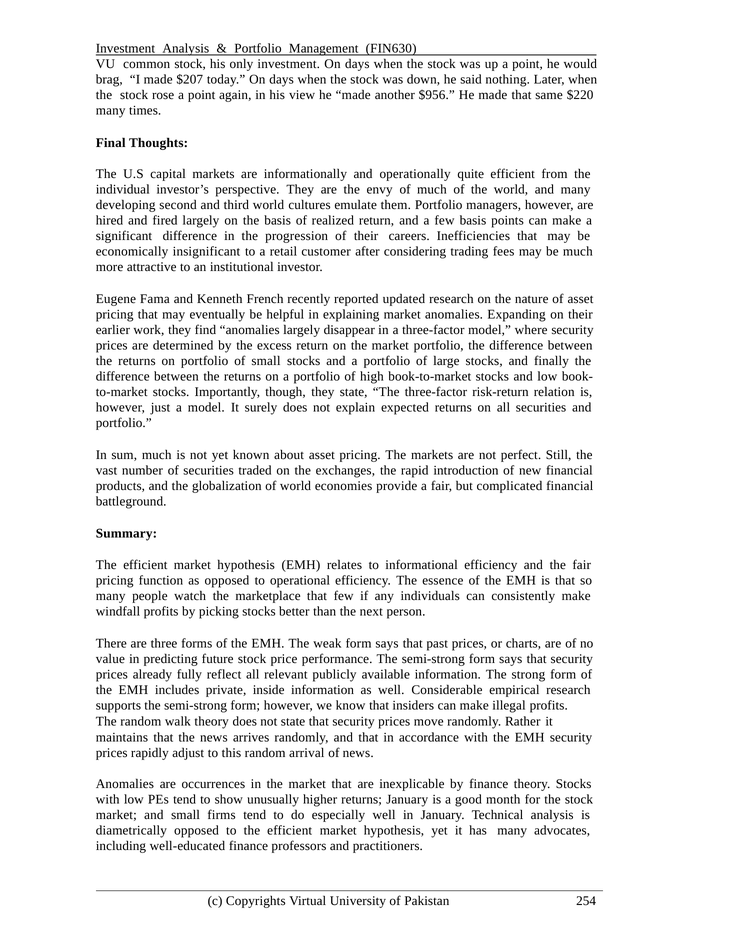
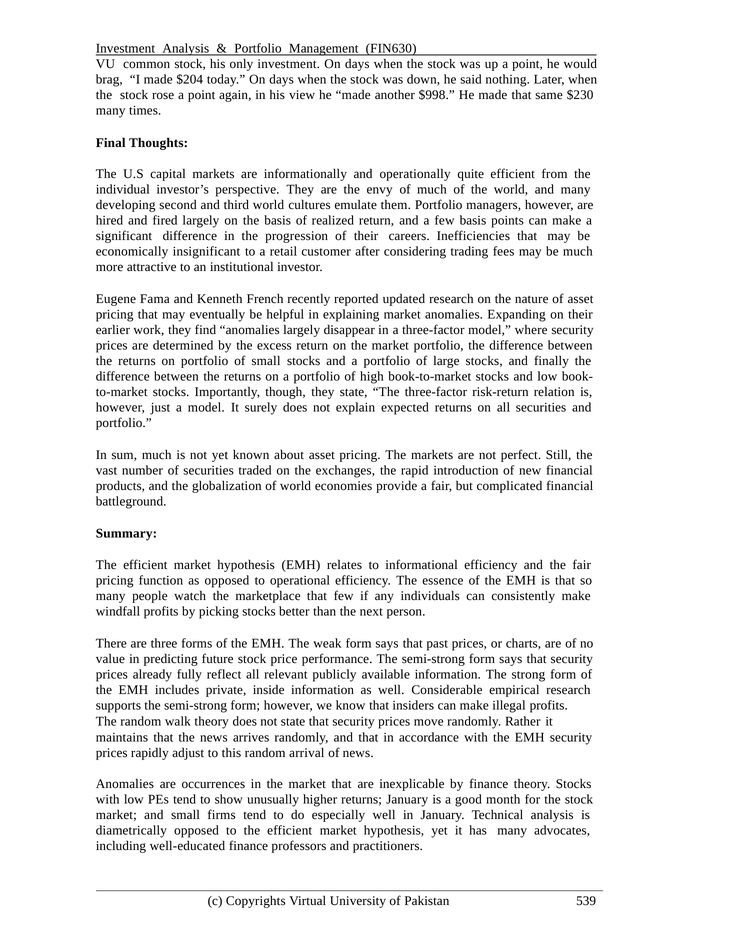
$207: $207 -> $204
$956: $956 -> $998
$220: $220 -> $230
254: 254 -> 539
